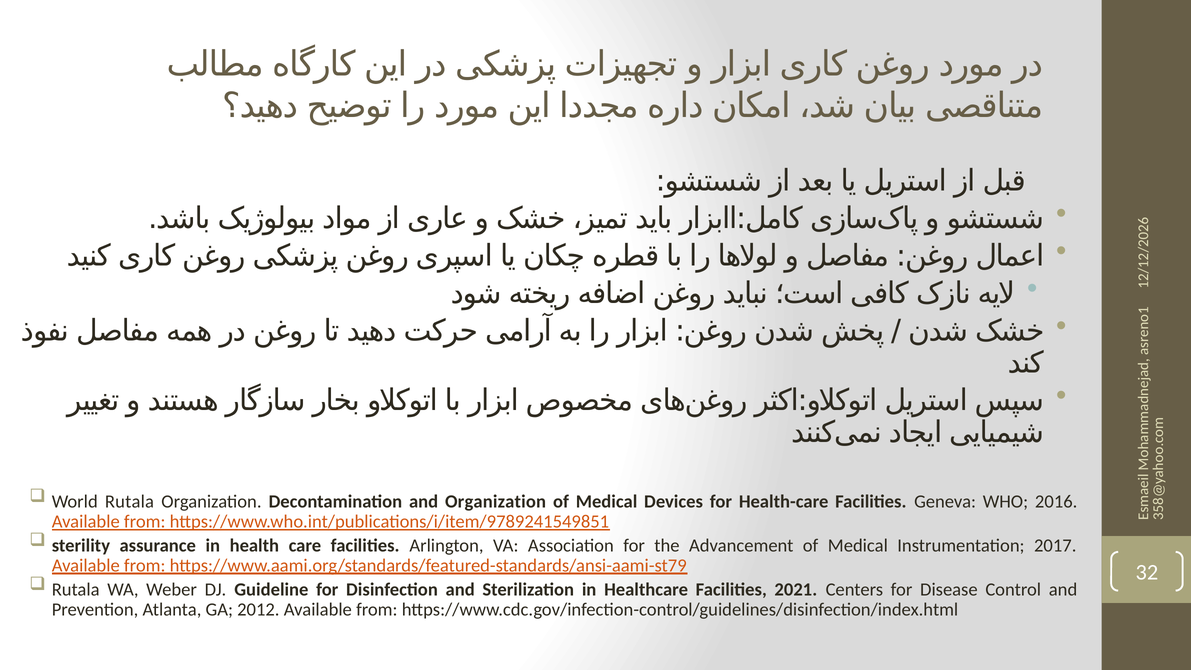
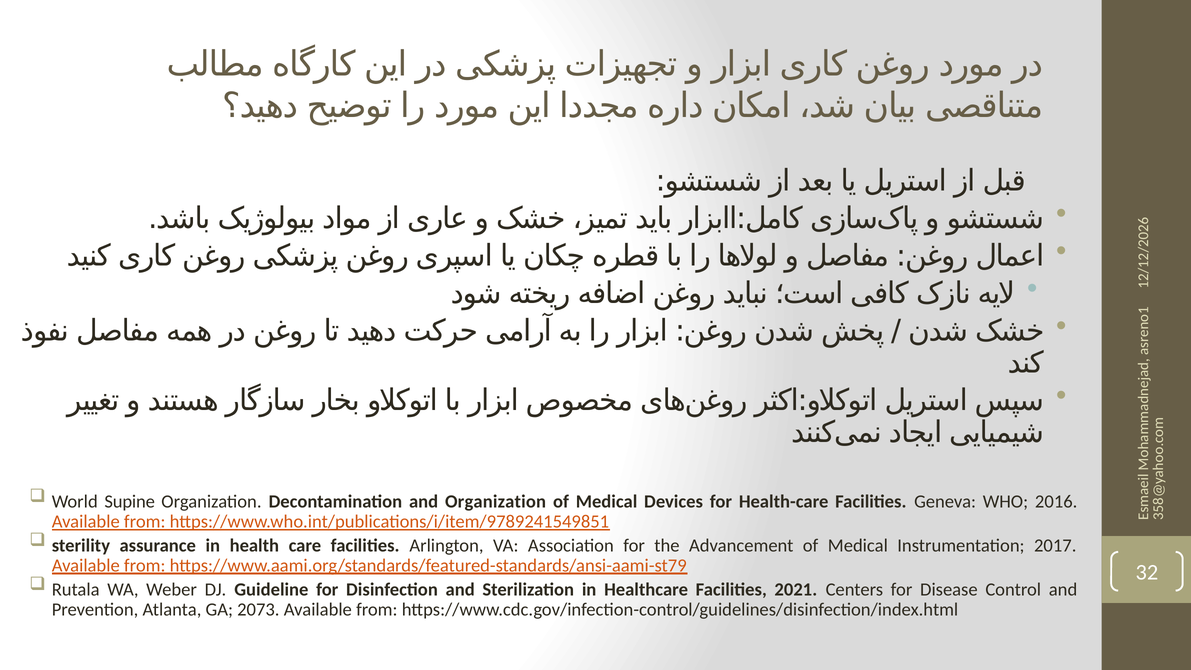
World Rutala: Rutala -> Supine
2012: 2012 -> 2073
